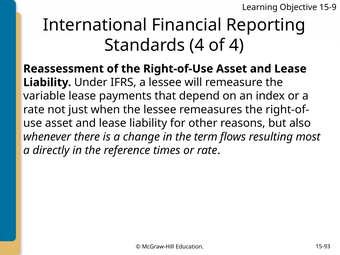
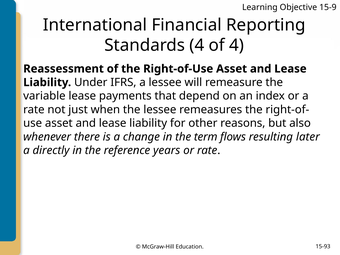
most: most -> later
times: times -> years
